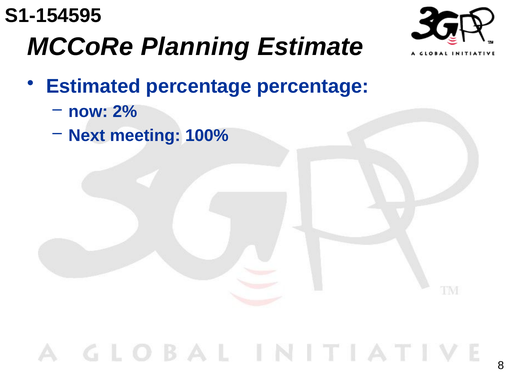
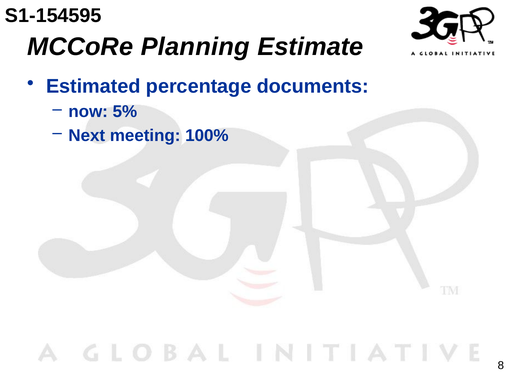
percentage percentage: percentage -> documents
2%: 2% -> 5%
